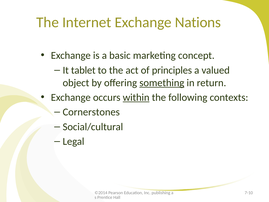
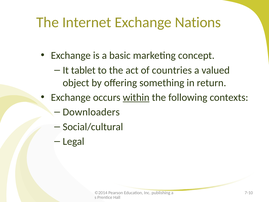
principles: principles -> countries
something underline: present -> none
Cornerstones: Cornerstones -> Downloaders
